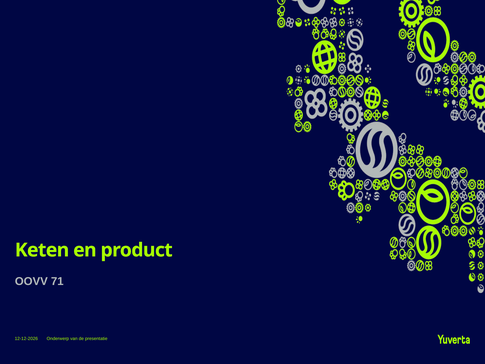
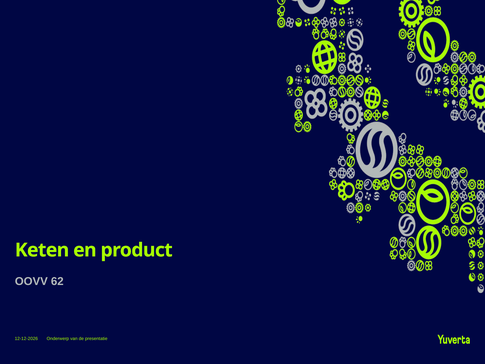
71: 71 -> 62
